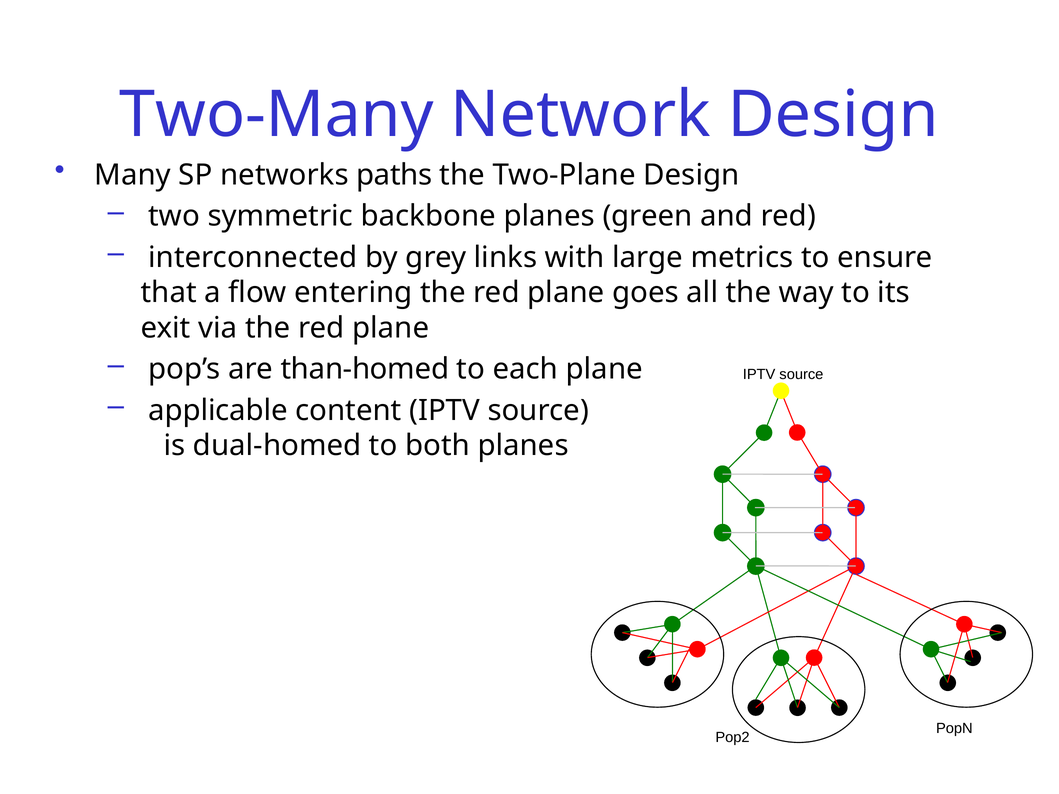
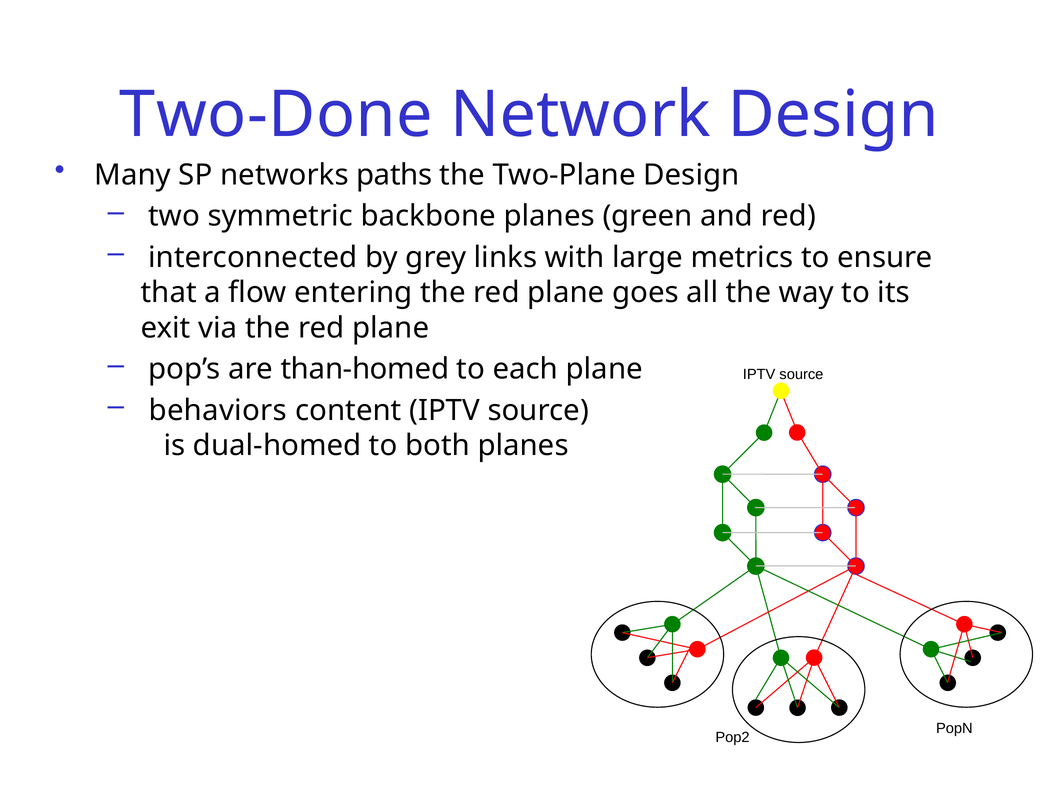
Two-Many: Two-Many -> Two-Done
applicable: applicable -> behaviors
